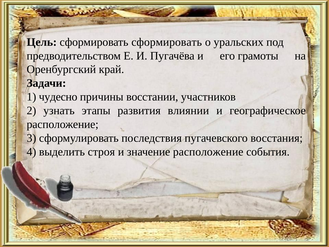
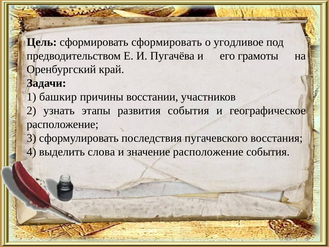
уральских: уральских -> угодливое
чудесно: чудесно -> башкир
развития влиянии: влиянии -> события
строя: строя -> слова
